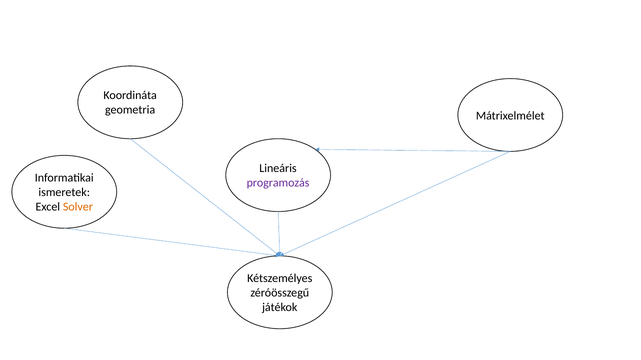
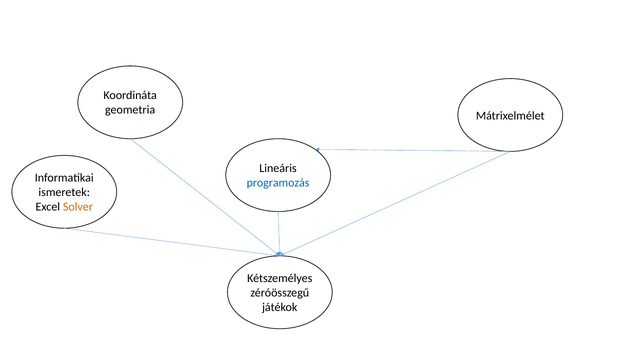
programozás colour: purple -> blue
